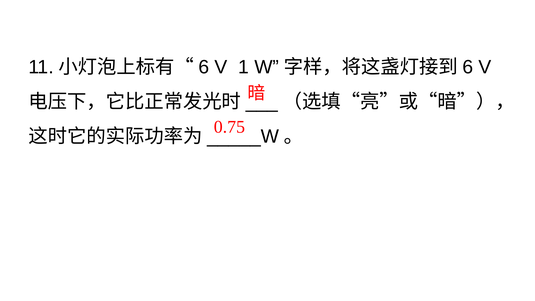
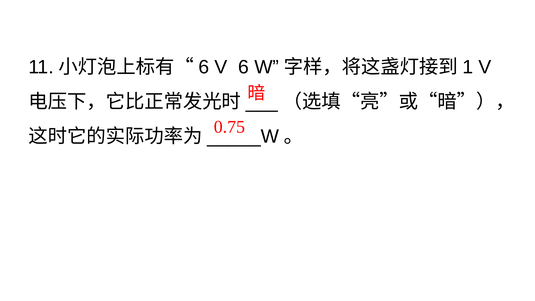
V 1: 1 -> 6
6 at (468, 67): 6 -> 1
